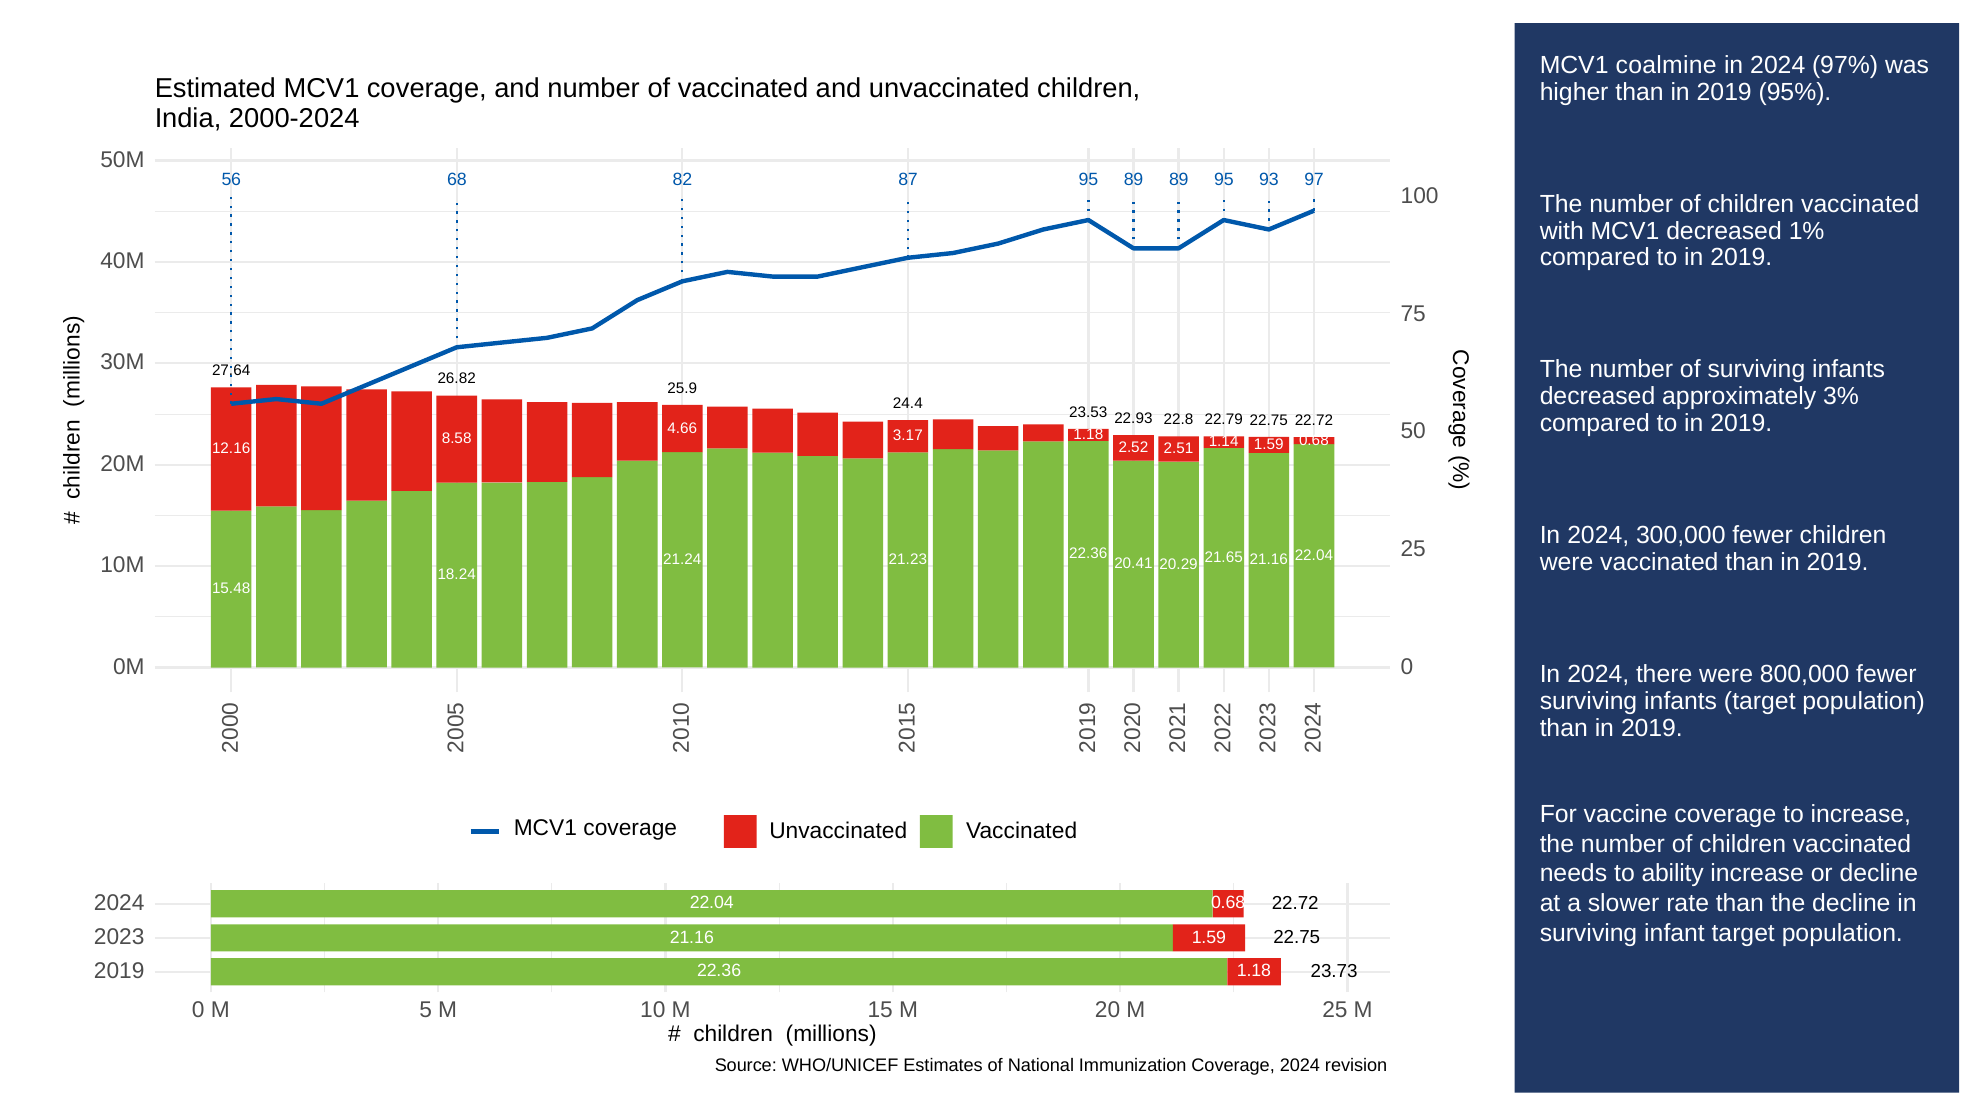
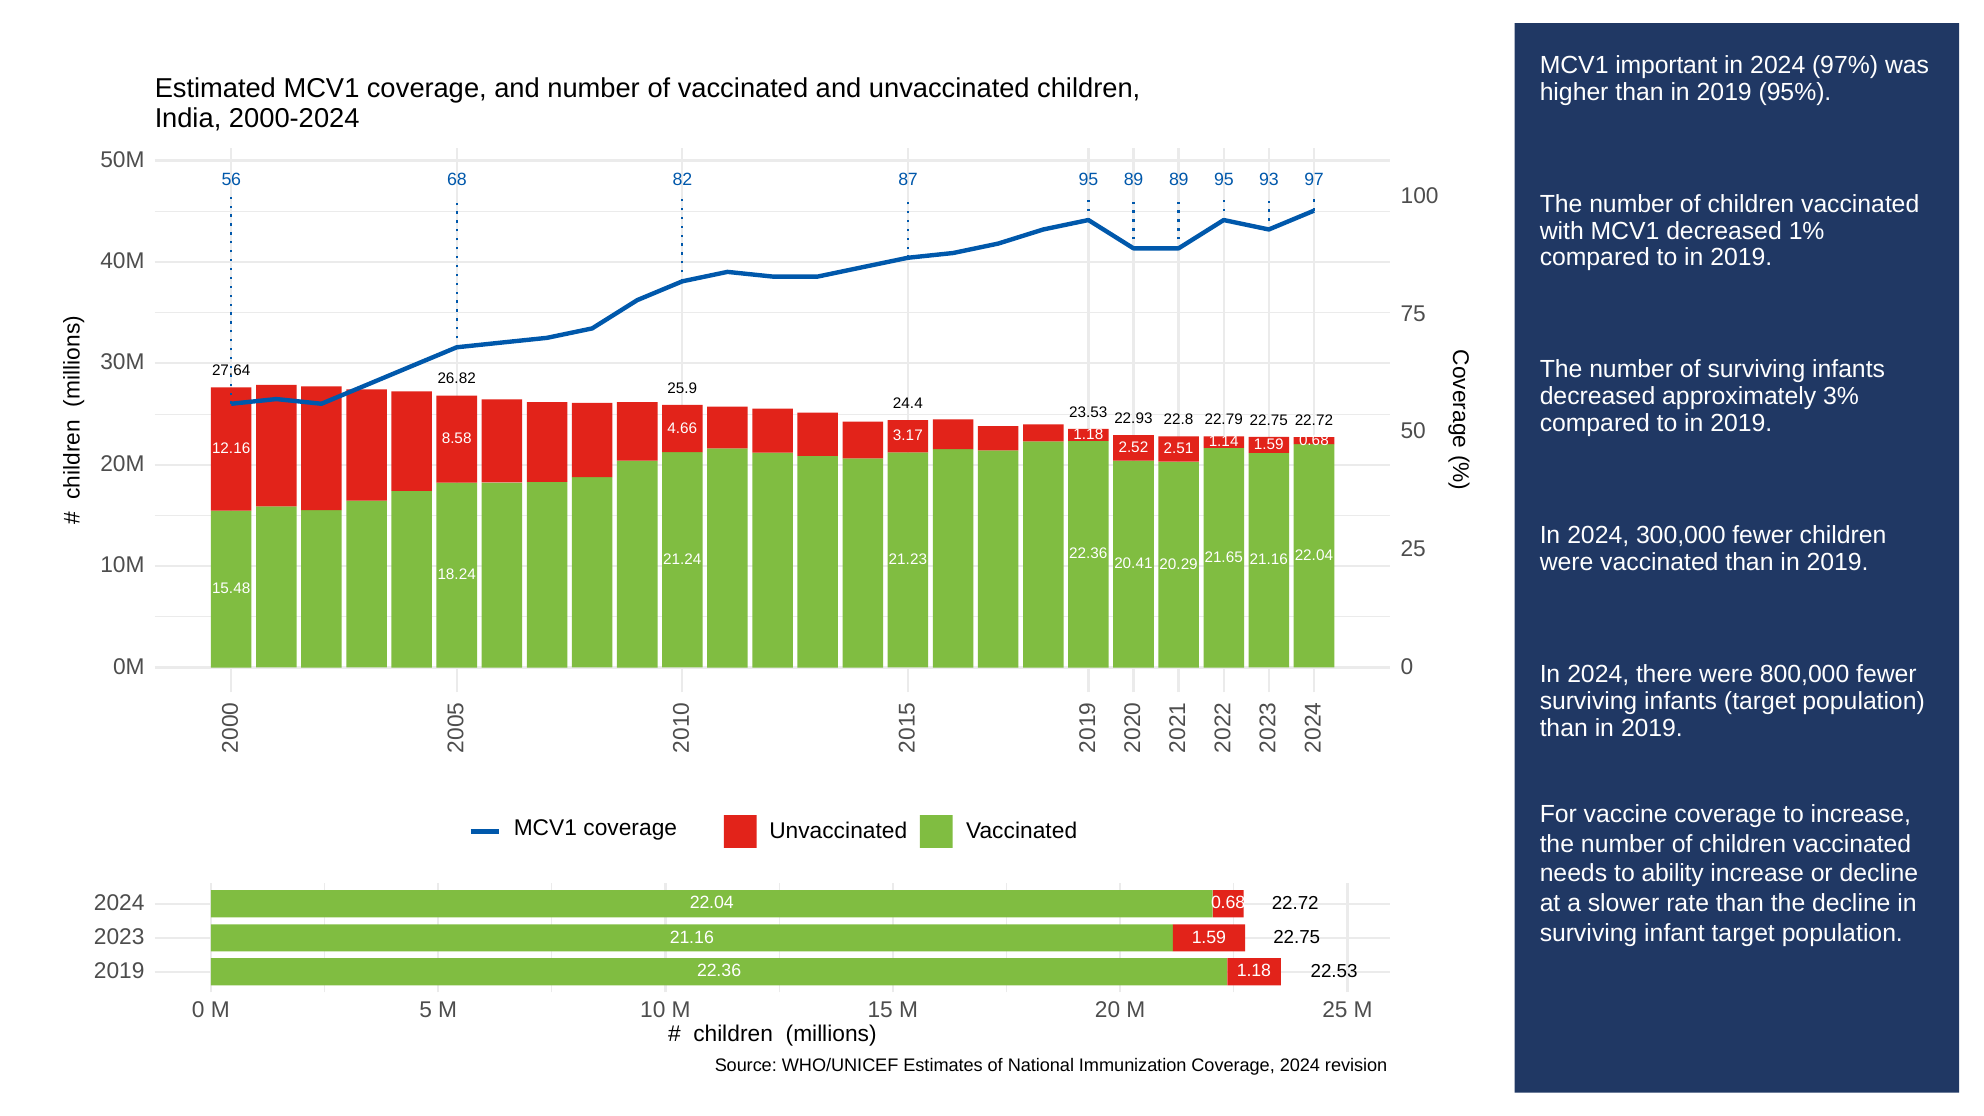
coalmine: coalmine -> important
23.73: 23.73 -> 22.53
